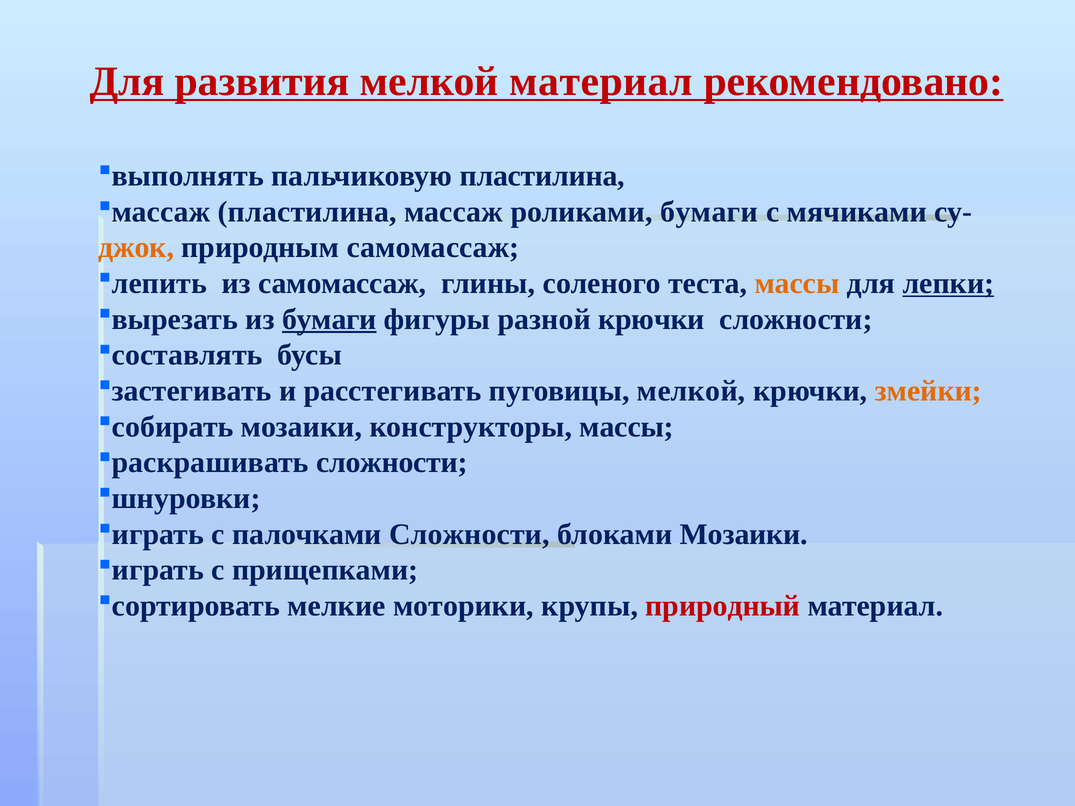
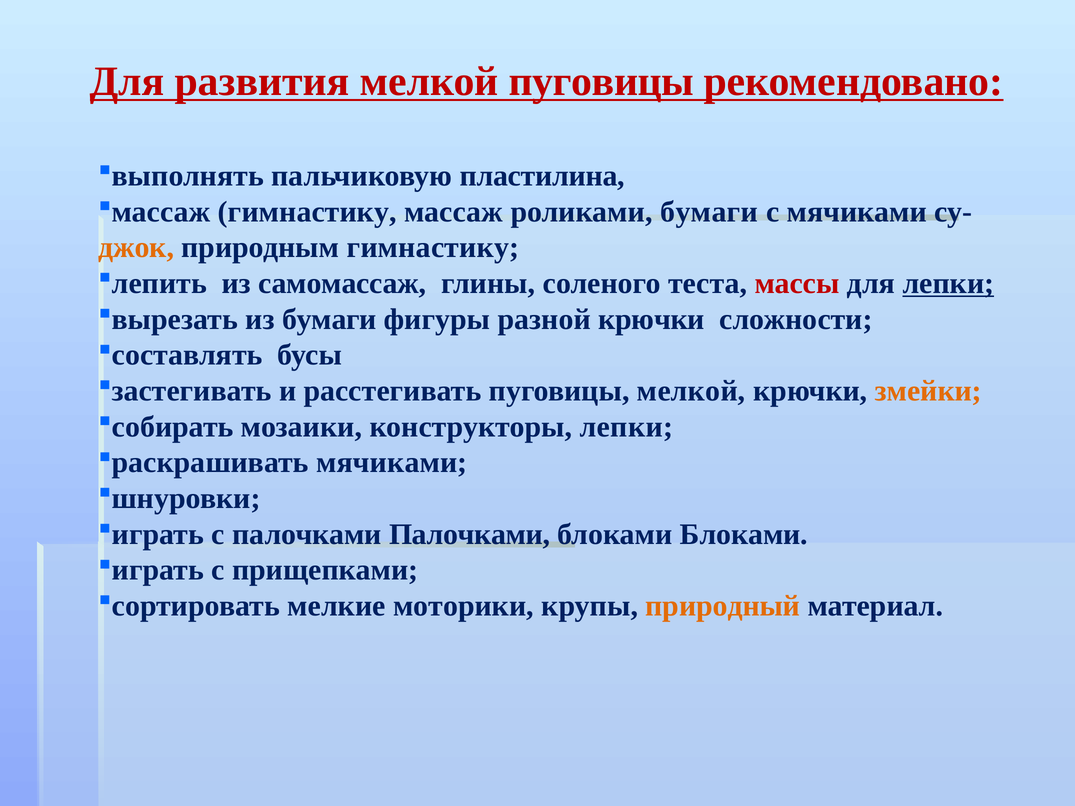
мелкой материал: материал -> пуговицы
пластилина at (307, 212): пластилина -> гимнастику
природным самомассаж: самомассаж -> гимнастику
массы at (797, 283) colour: orange -> red
бумаги at (329, 319) underline: present -> none
конструкторы массы: массы -> лепки
сложности at (392, 463): сложности -> мячиками
палочками Сложности: Сложности -> Палочками
блоками Мозаики: Мозаики -> Блоками
природный colour: red -> orange
